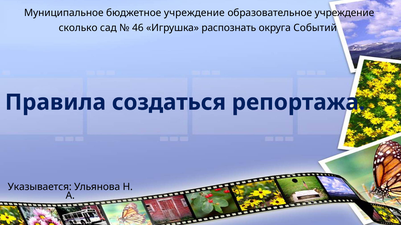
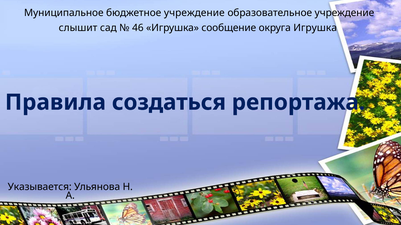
сколько: сколько -> слышит
распознать: распознать -> сообщение
округа Событий: Событий -> Игрушка
